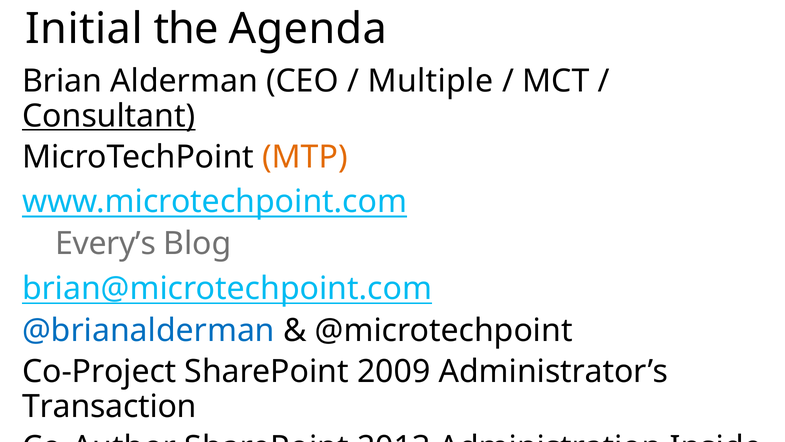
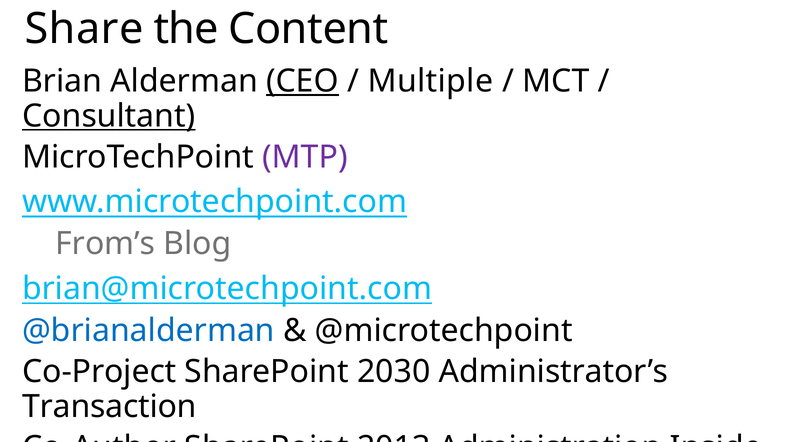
Initial: Initial -> Share
Agenda: Agenda -> Content
CEO underline: none -> present
MTP colour: orange -> purple
Every’s: Every’s -> From’s
2009: 2009 -> 2030
